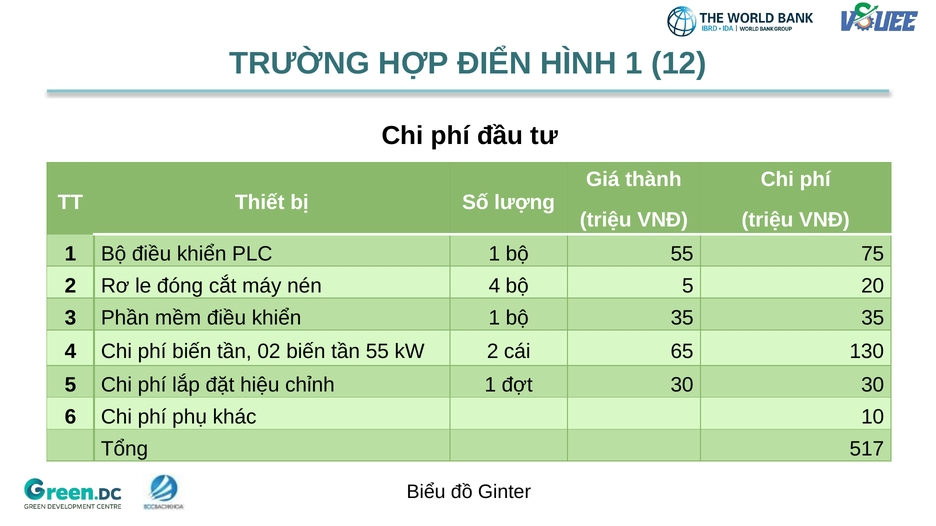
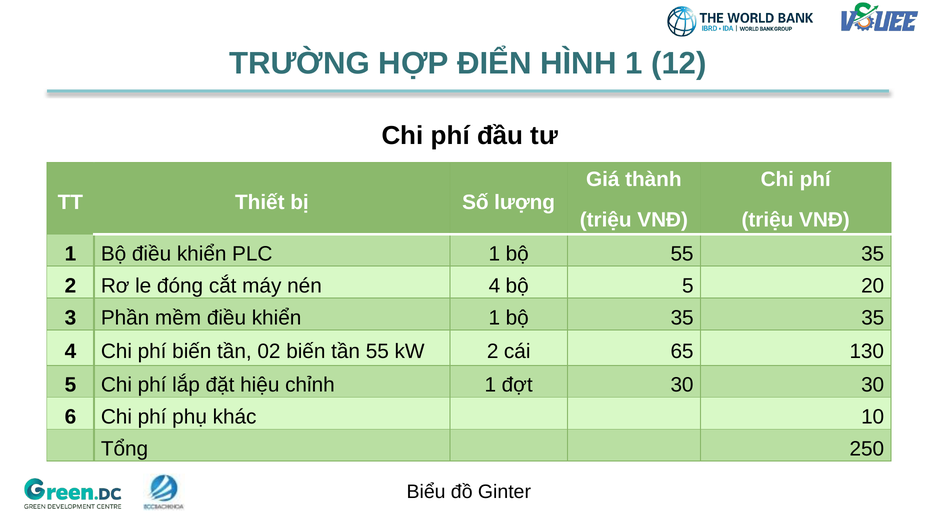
55 75: 75 -> 35
517: 517 -> 250
